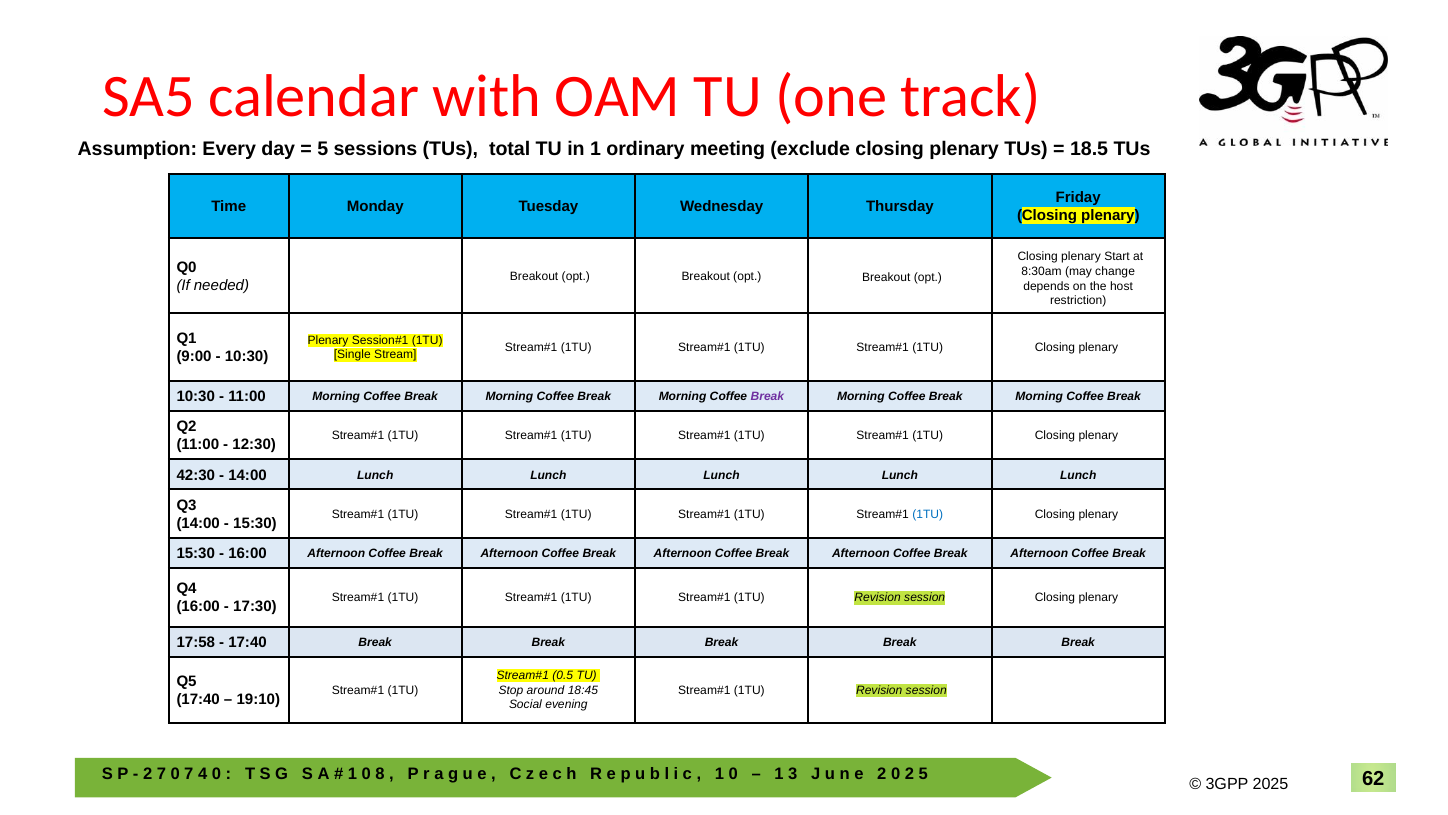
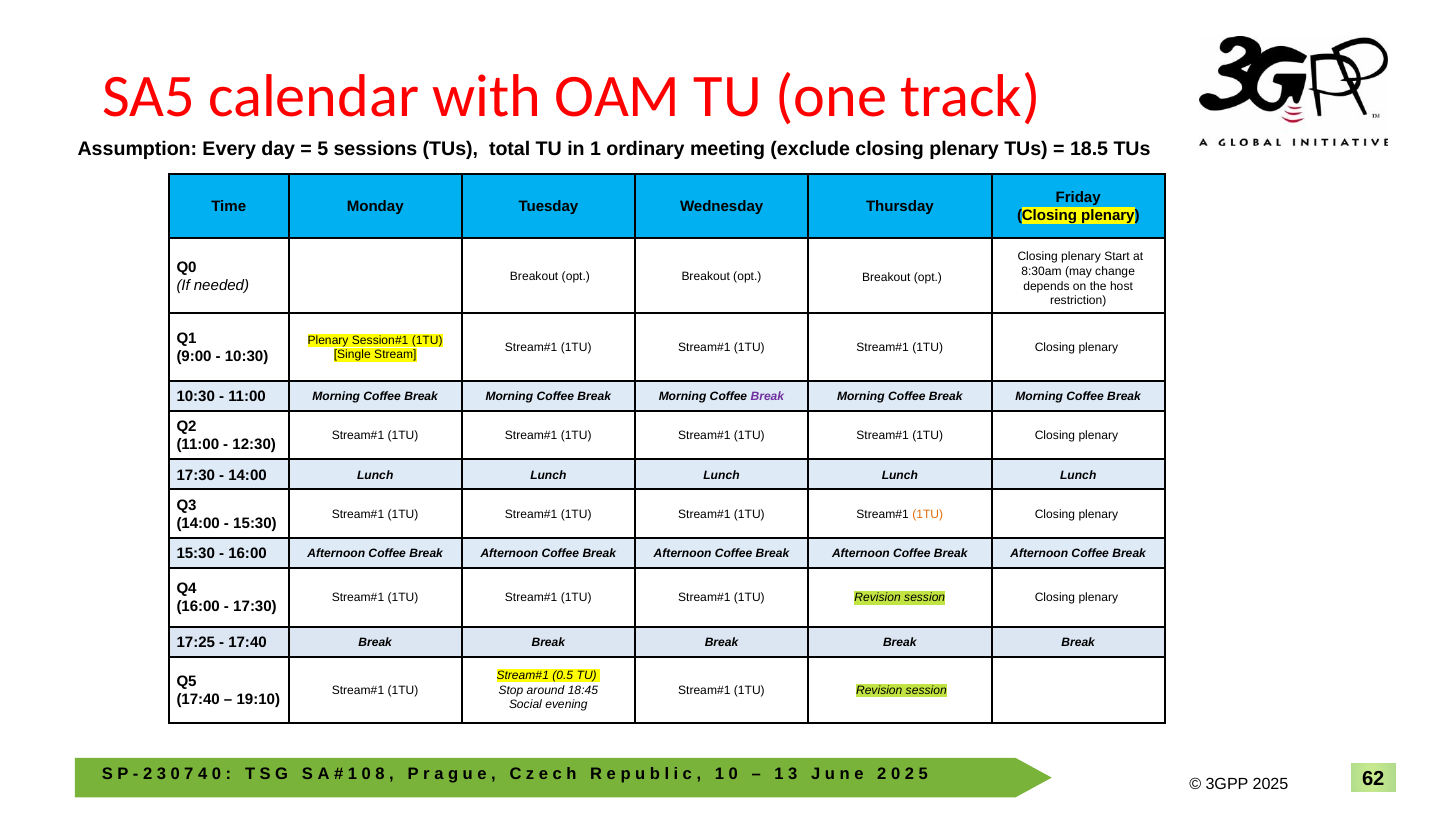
42:30 at (196, 475): 42:30 -> 17:30
1TU at (928, 514) colour: blue -> orange
17:58: 17:58 -> 17:25
7 at (161, 774): 7 -> 3
